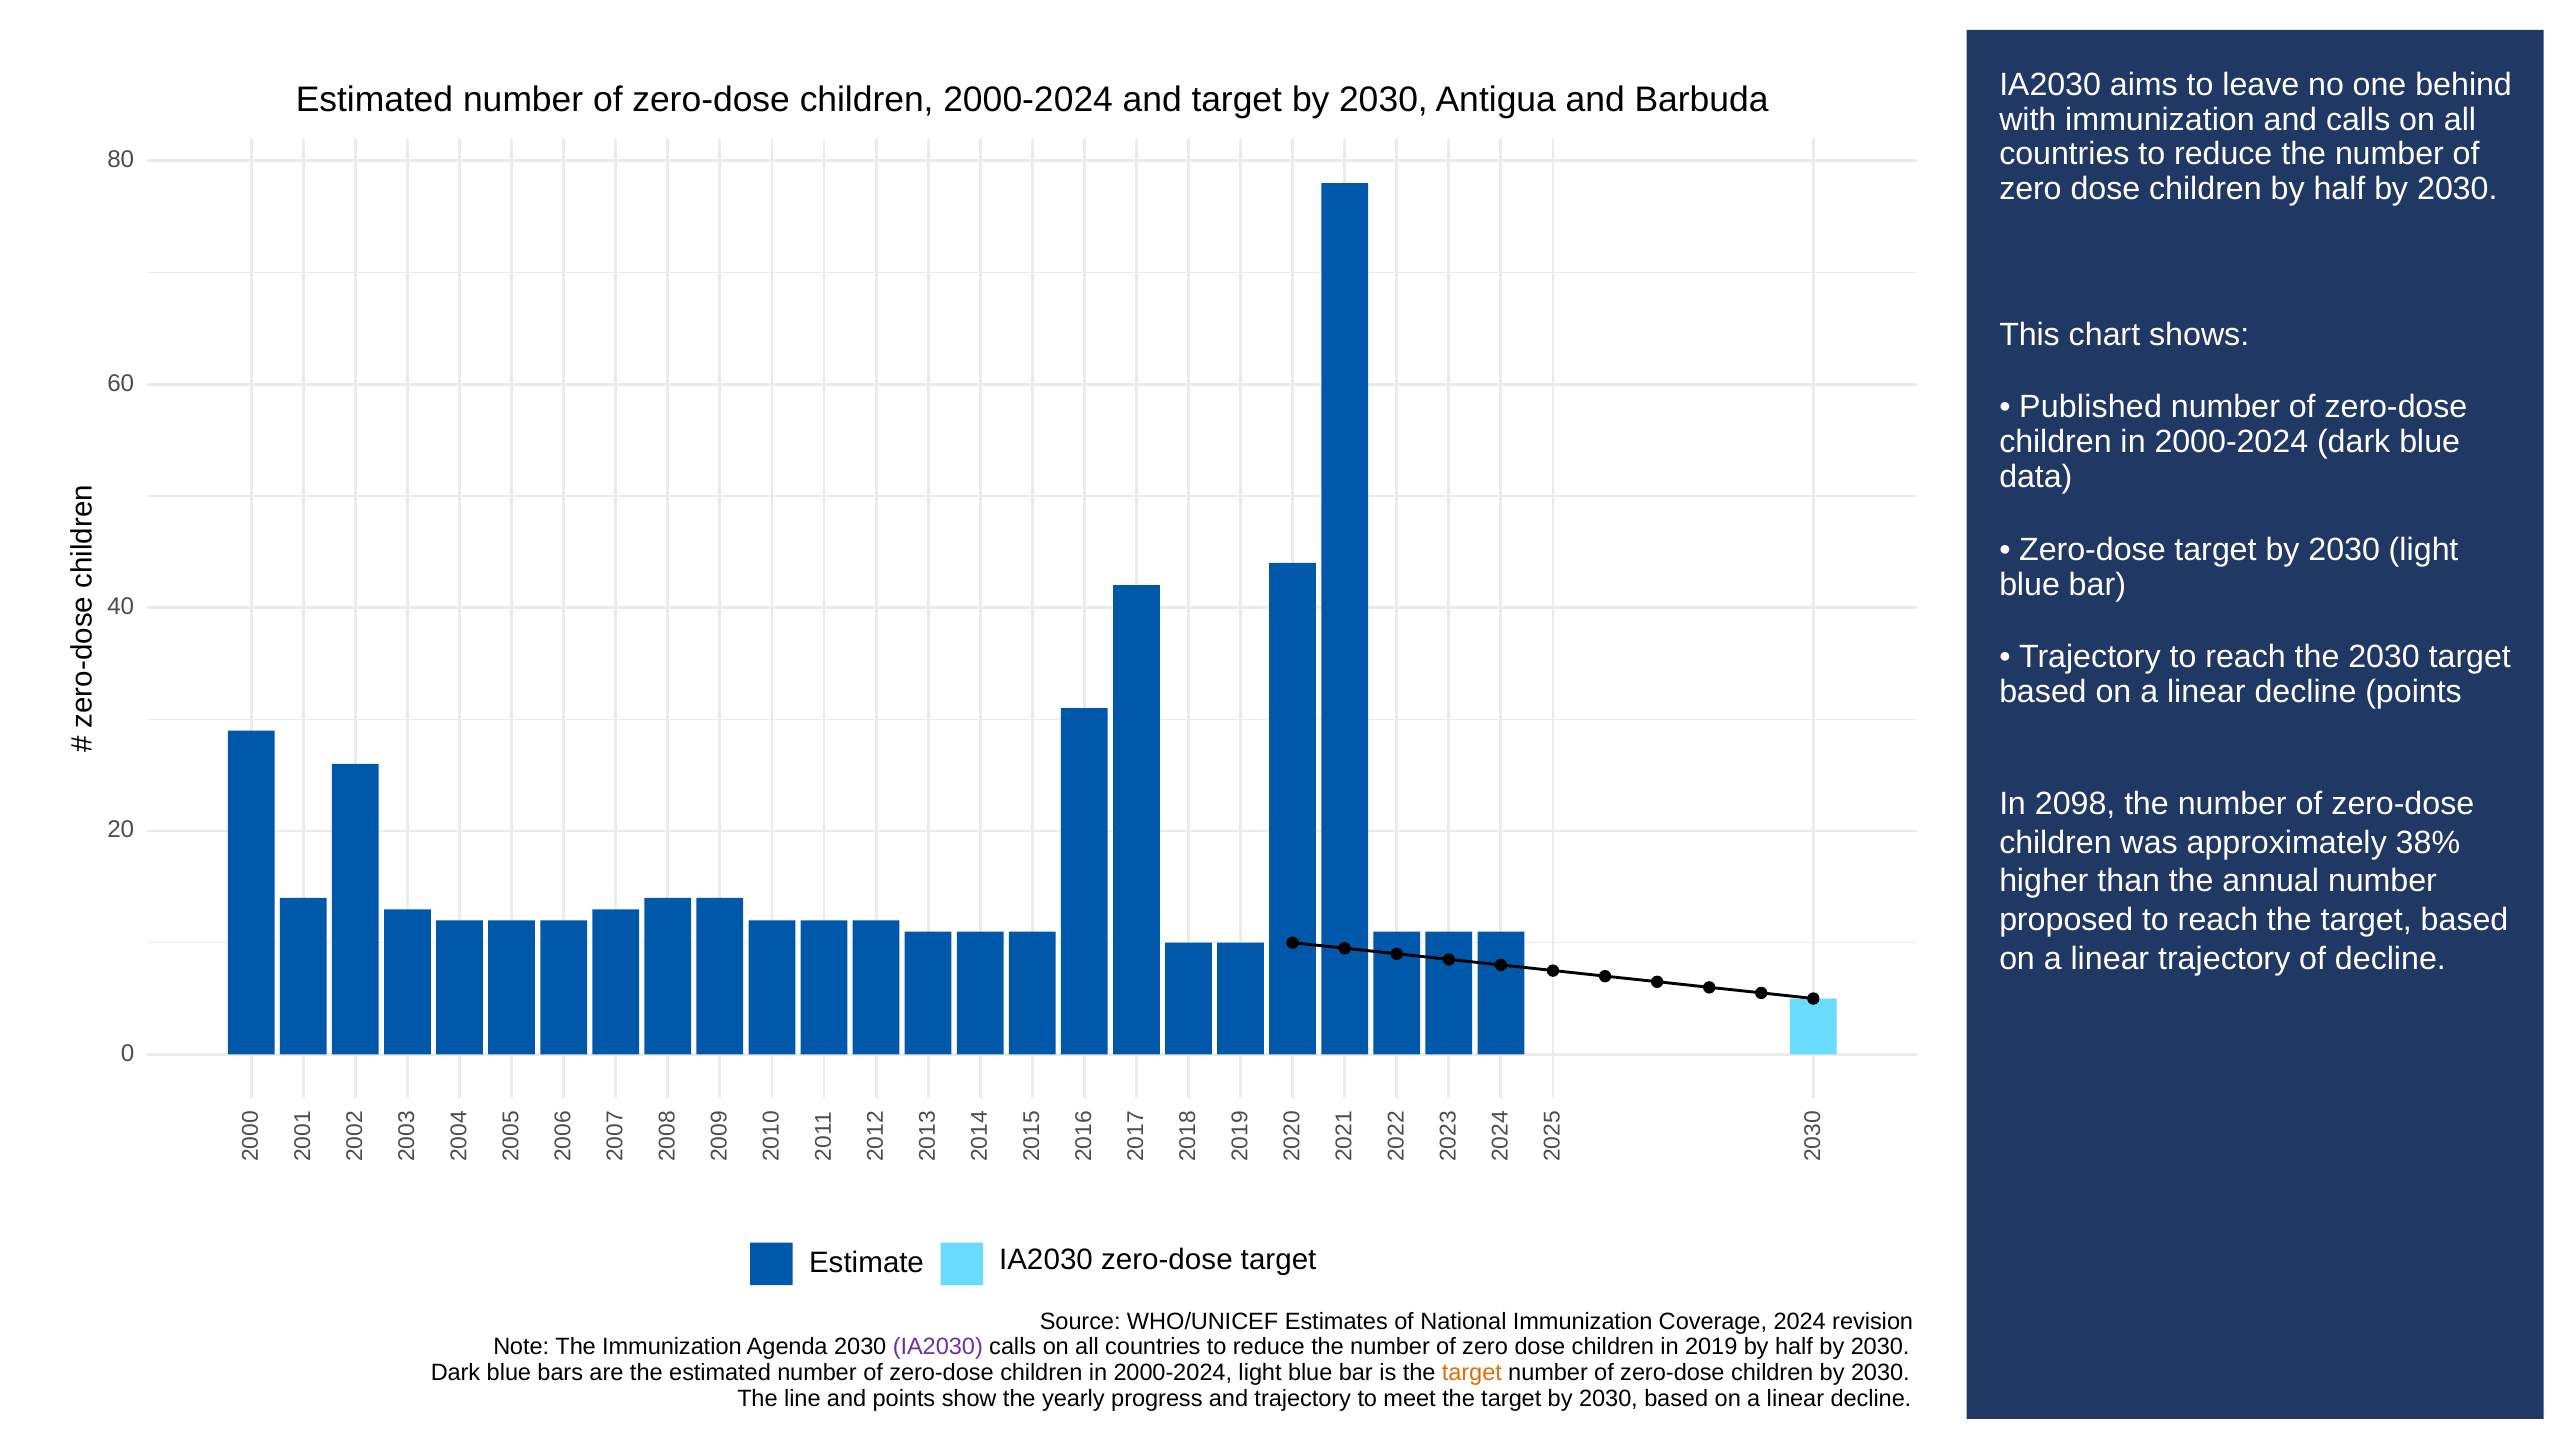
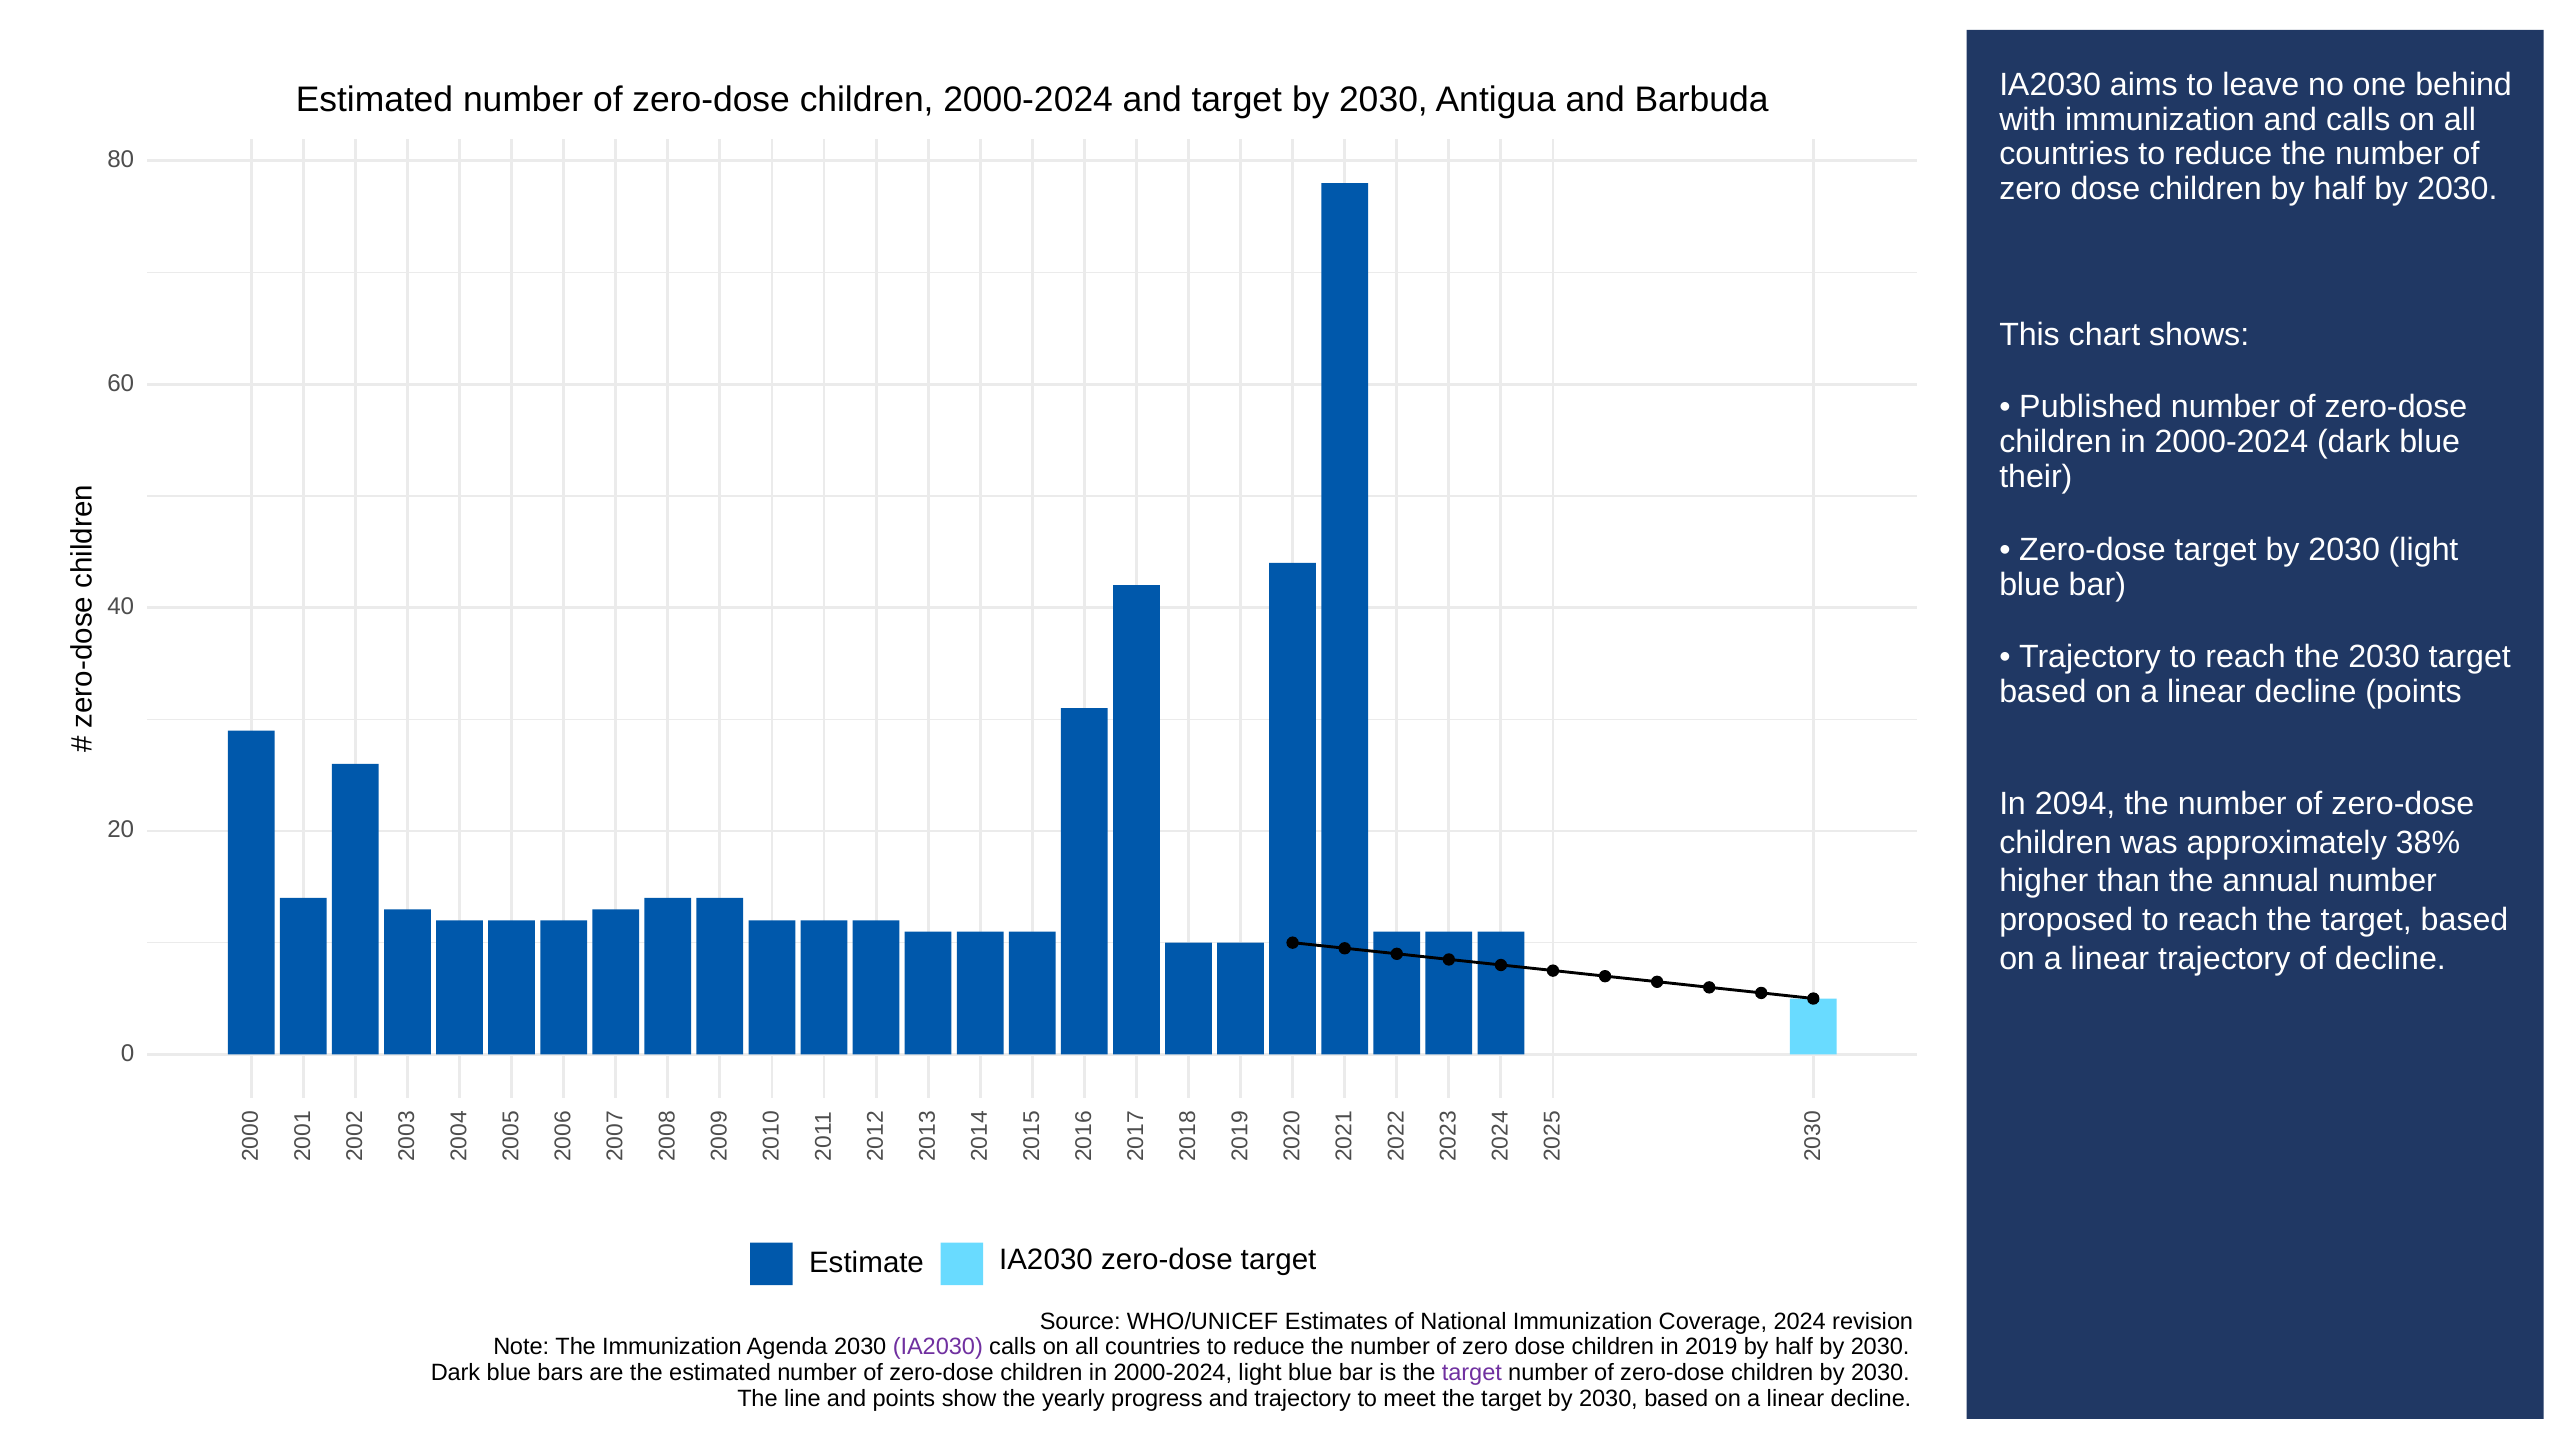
data: data -> their
2098: 2098 -> 2094
target at (1472, 1373) colour: orange -> purple
